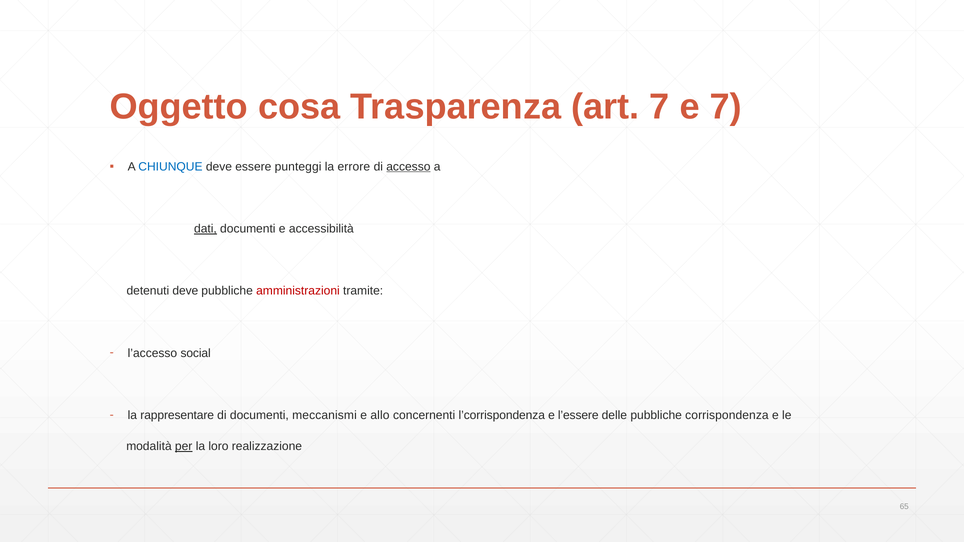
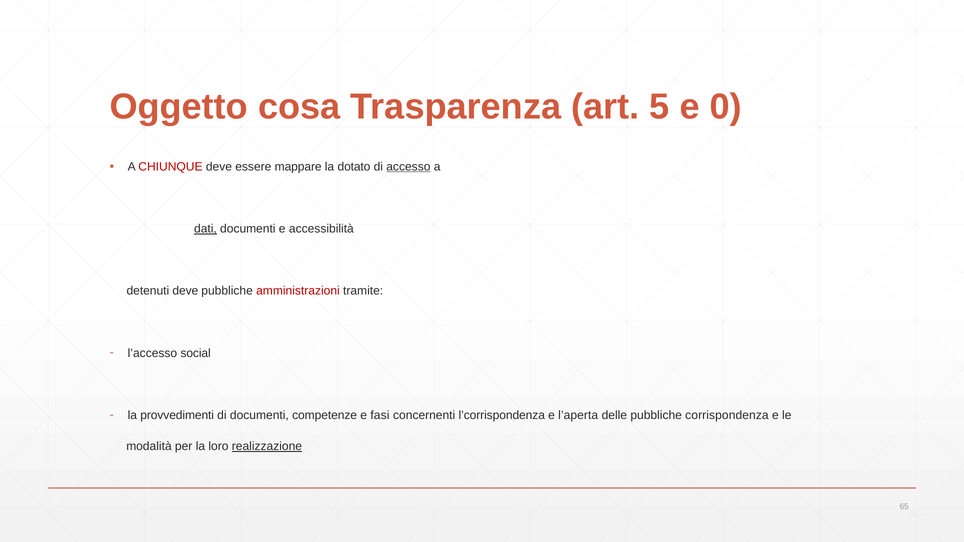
art 7: 7 -> 5
e 7: 7 -> 0
CHIUNQUE colour: blue -> red
punteggi: punteggi -> mappare
errore: errore -> dotato
rappresentare: rappresentare -> provvedimenti
meccanismi: meccanismi -> competenze
allo: allo -> fasi
l’essere: l’essere -> l’aperta
per underline: present -> none
realizzazione underline: none -> present
